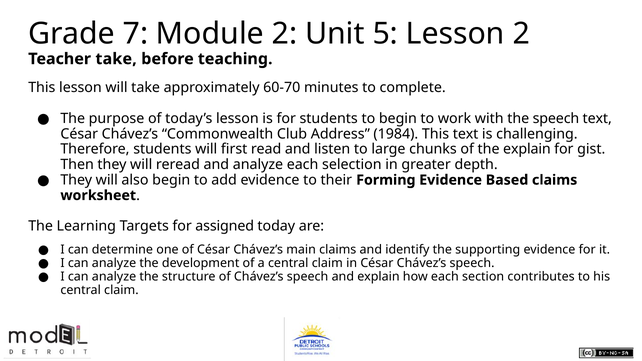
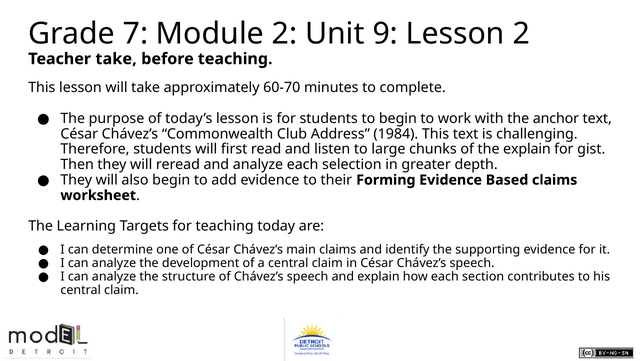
5: 5 -> 9
the speech: speech -> anchor
for assigned: assigned -> teaching
